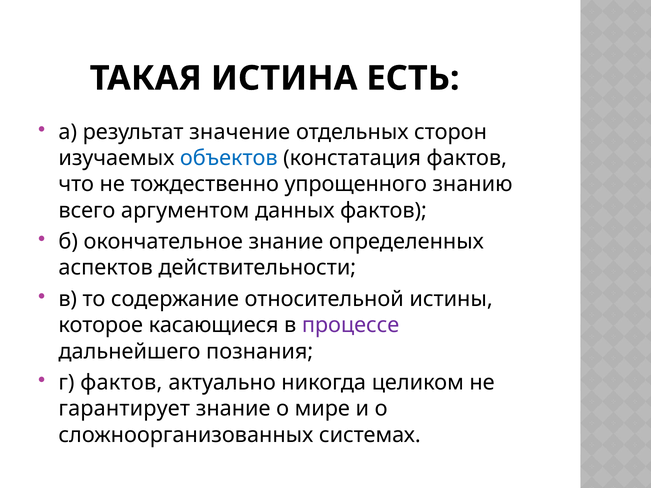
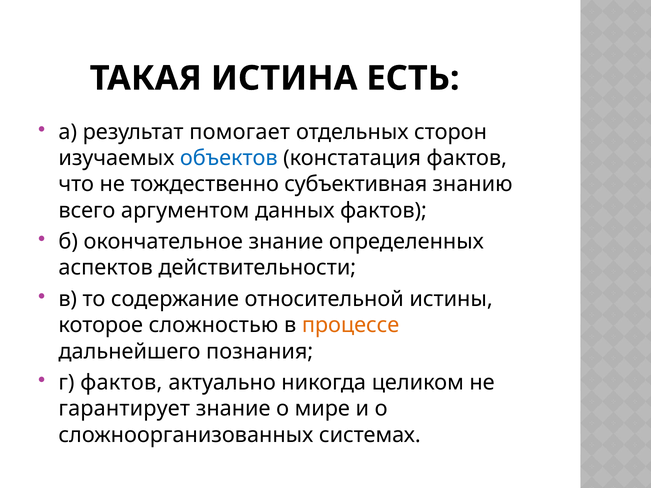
значение: значение -> помогает
упрощенного: упрощенного -> субъективная
касающиеся: касающиеся -> сложностью
процессе colour: purple -> orange
